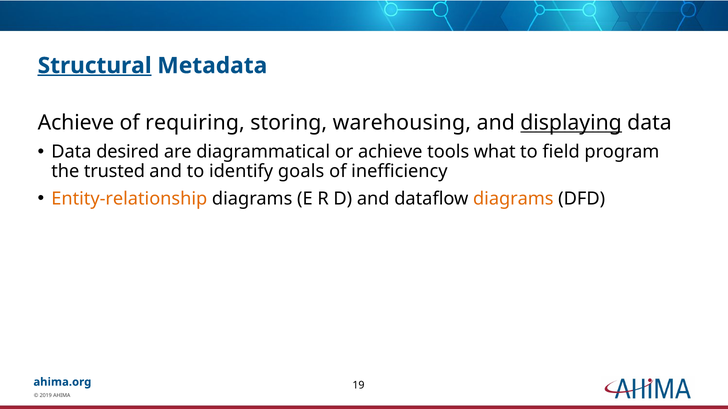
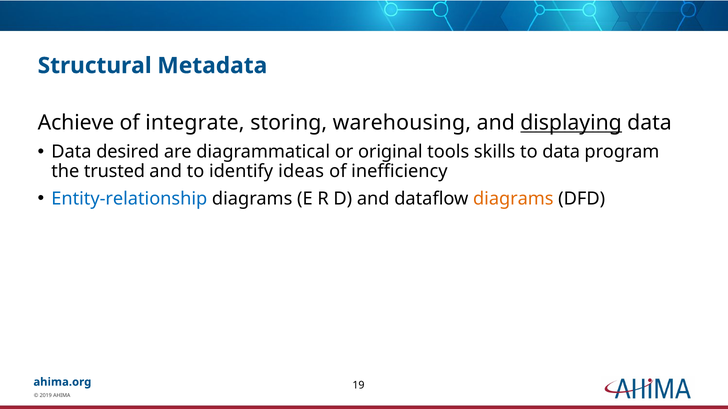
Structural underline: present -> none
requiring: requiring -> integrate
or achieve: achieve -> original
what: what -> skills
to field: field -> data
goals: goals -> ideas
Entity-relationship colour: orange -> blue
